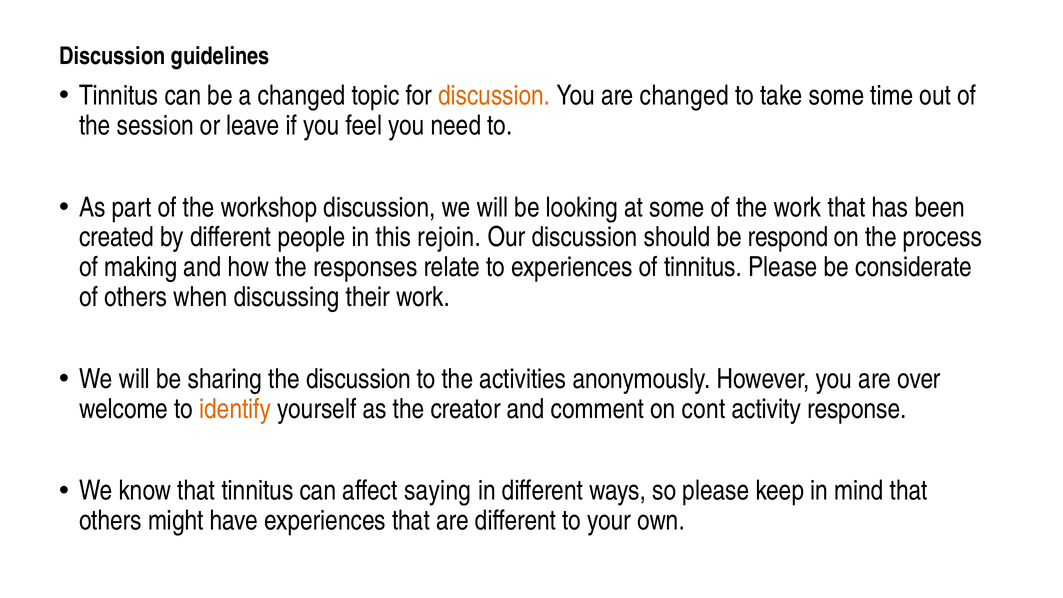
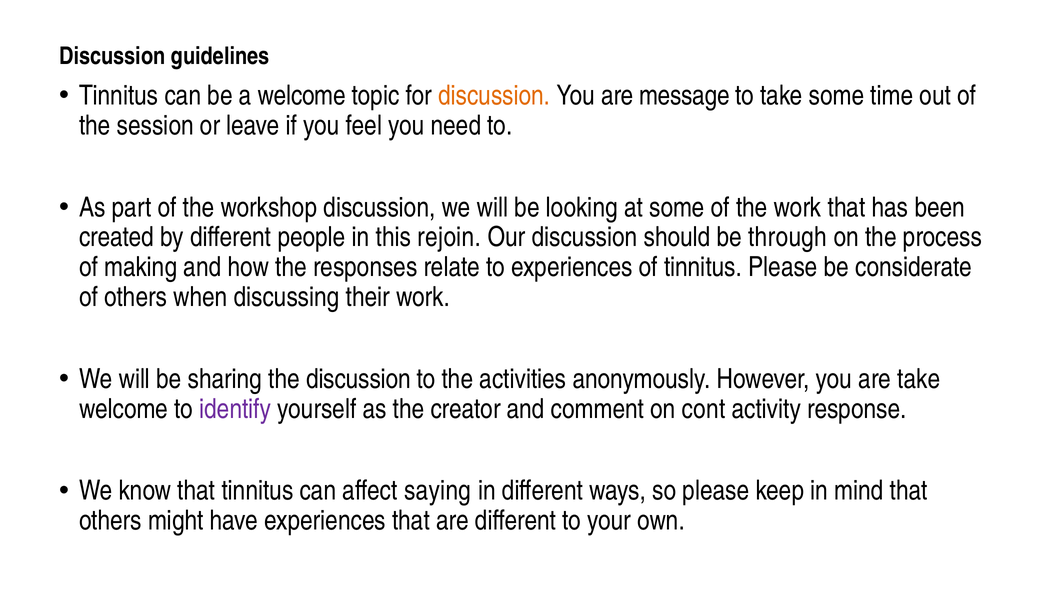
a changed: changed -> welcome
are changed: changed -> message
respond: respond -> through
are over: over -> take
identify colour: orange -> purple
